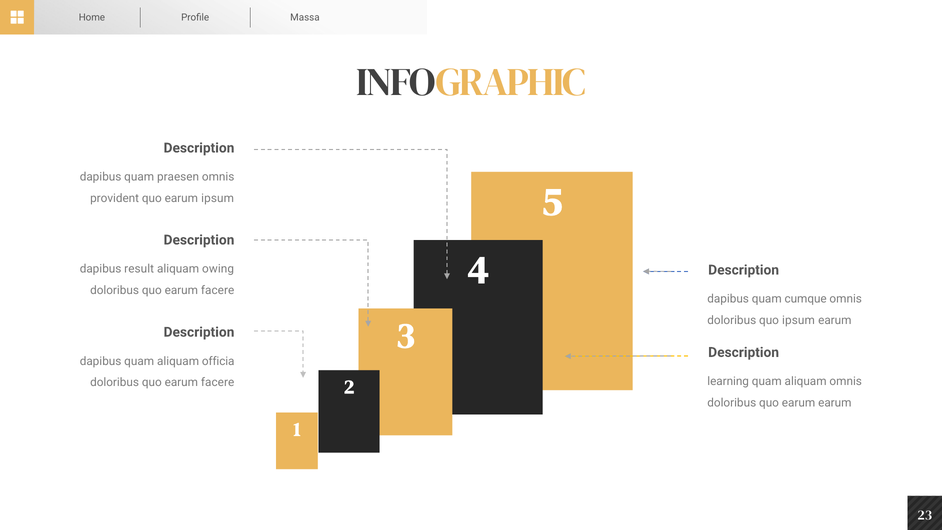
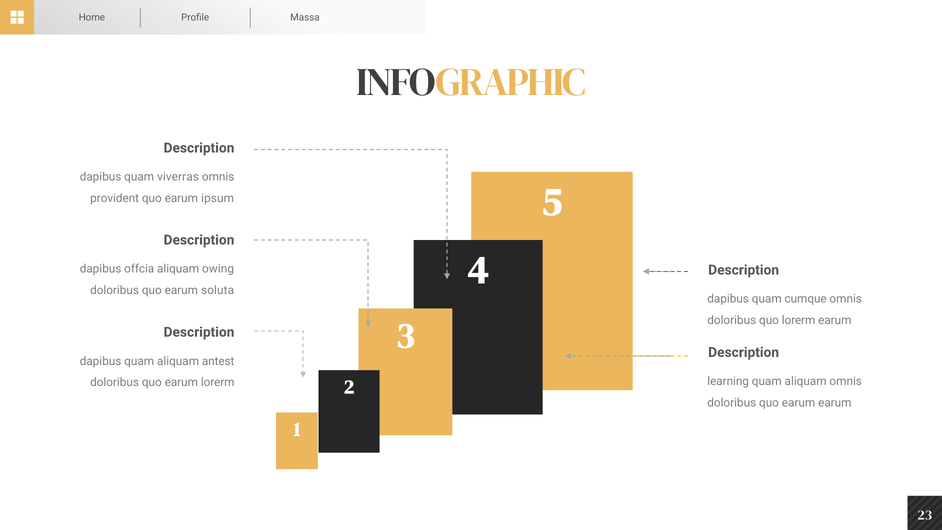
praesen: praesen -> viverras
result: result -> offcia
facere at (218, 290): facere -> soluta
quo ipsum: ipsum -> lorerm
officia: officia -> antest
facere at (218, 382): facere -> lorerm
